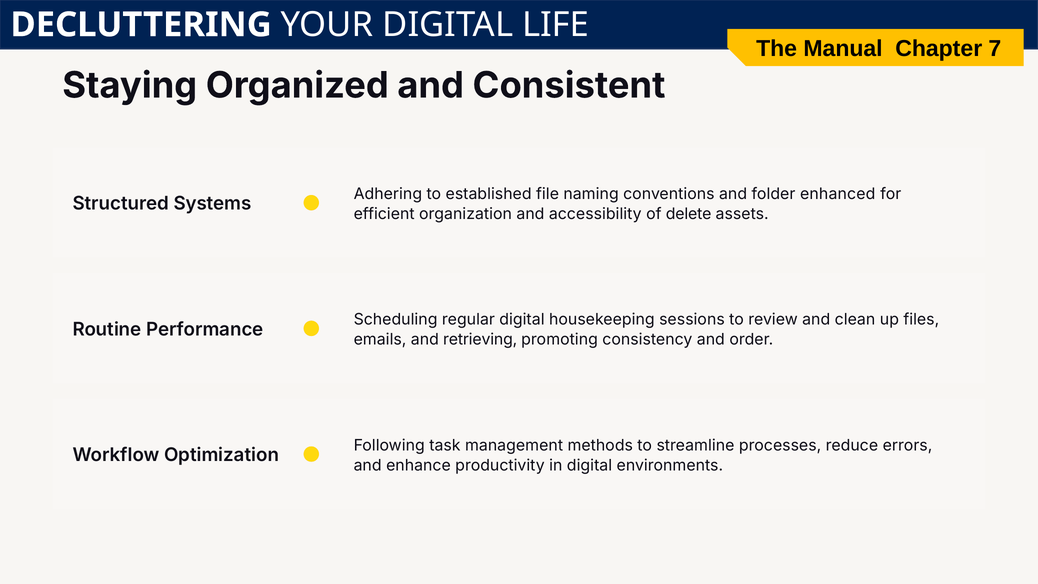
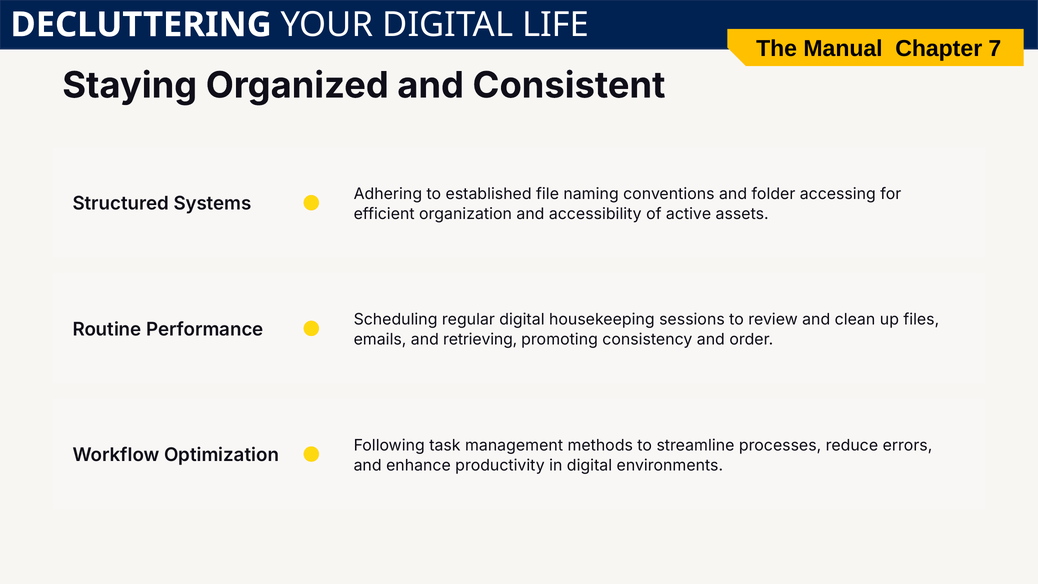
enhanced: enhanced -> accessing
delete: delete -> active
